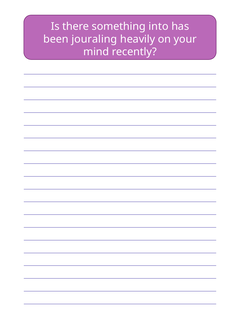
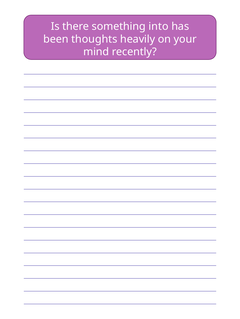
jouraling: jouraling -> thoughts
